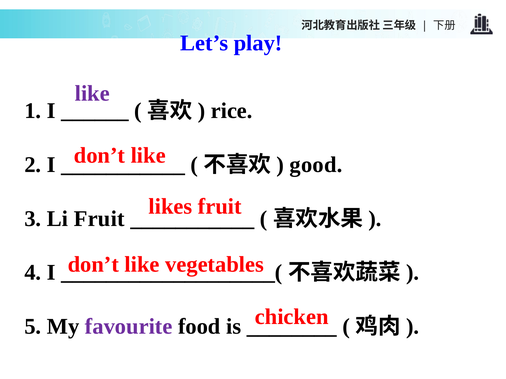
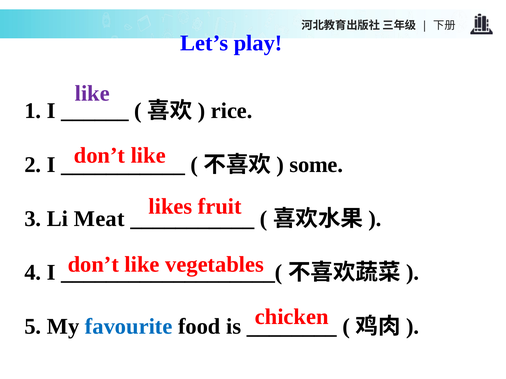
good: good -> some
Li Fruit: Fruit -> Meat
favourite colour: purple -> blue
